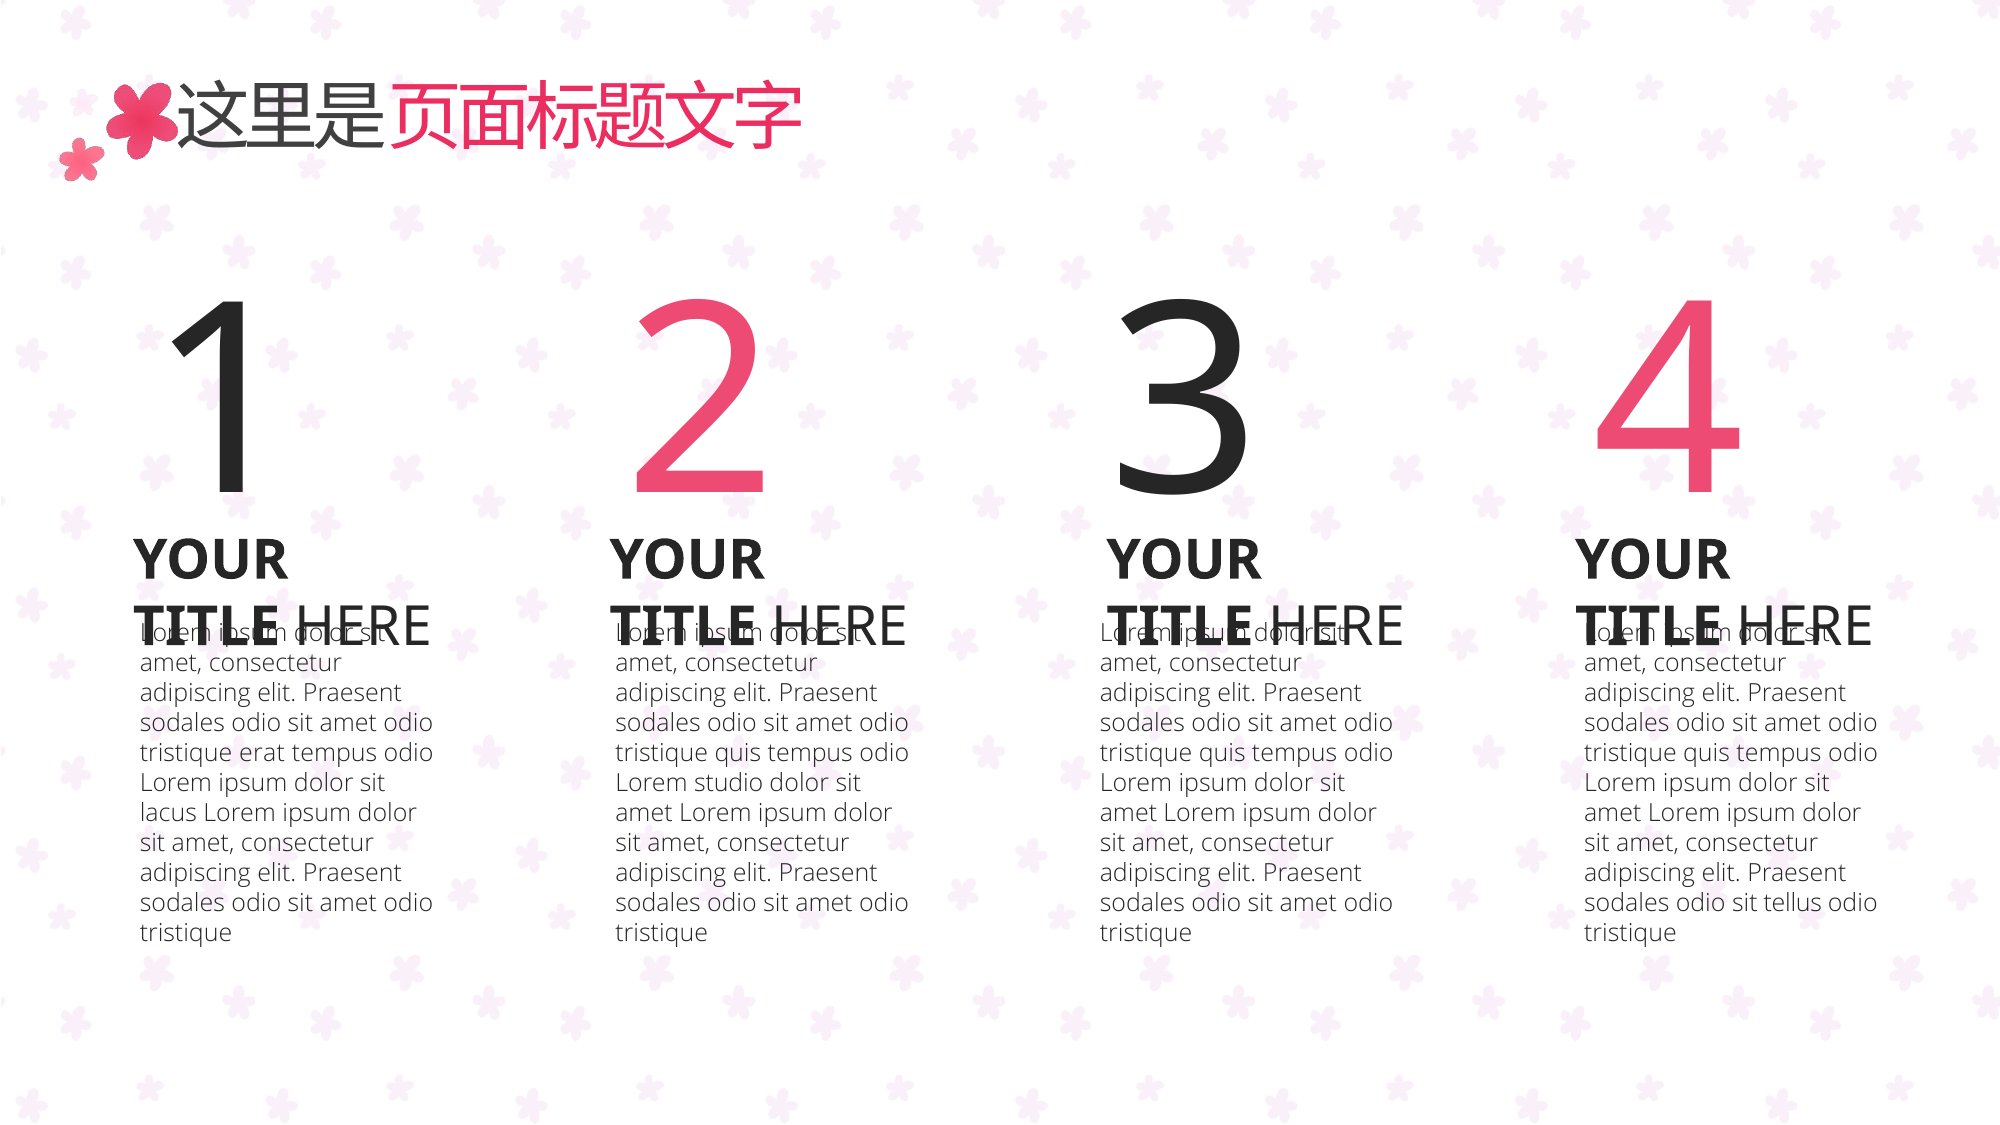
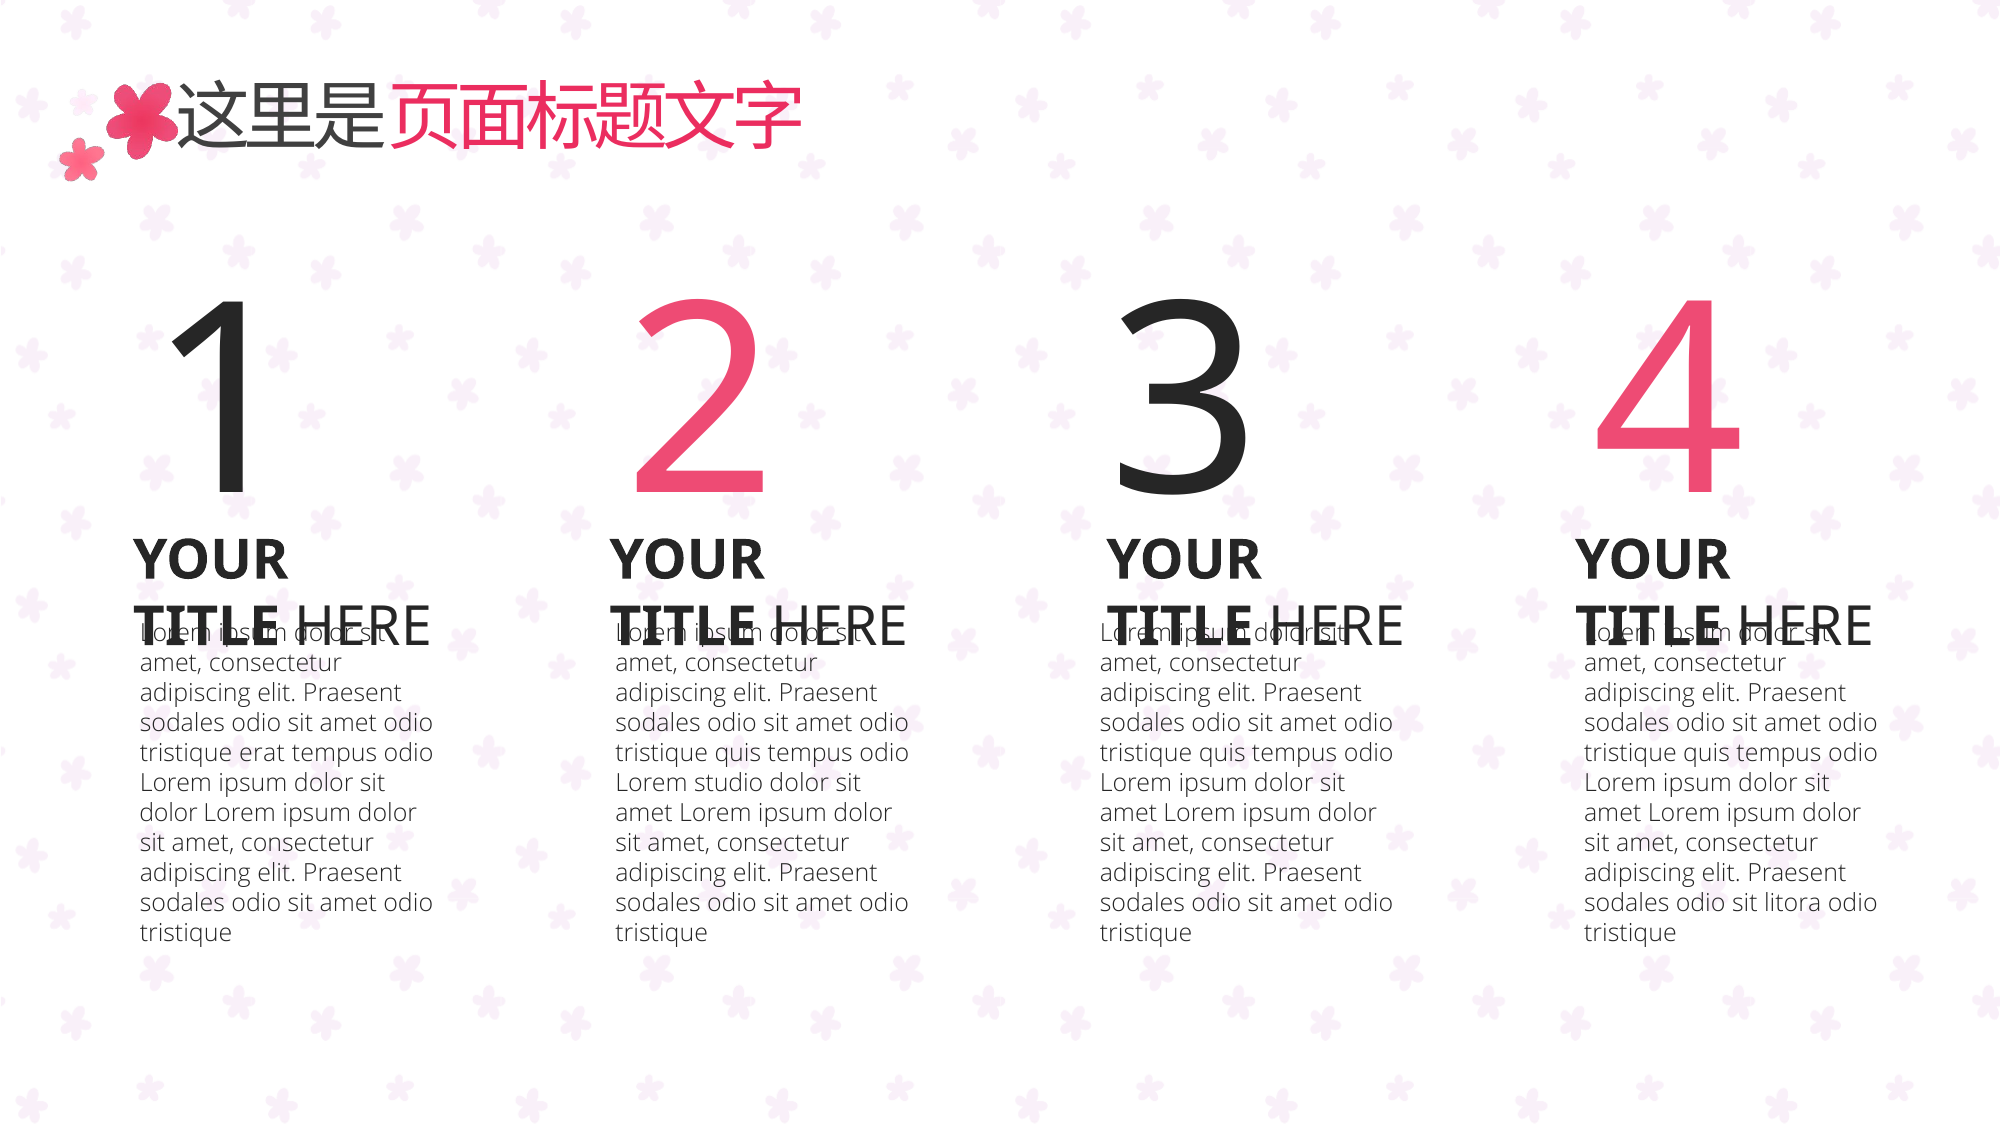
lacus at (168, 813): lacus -> dolor
tellus: tellus -> litora
